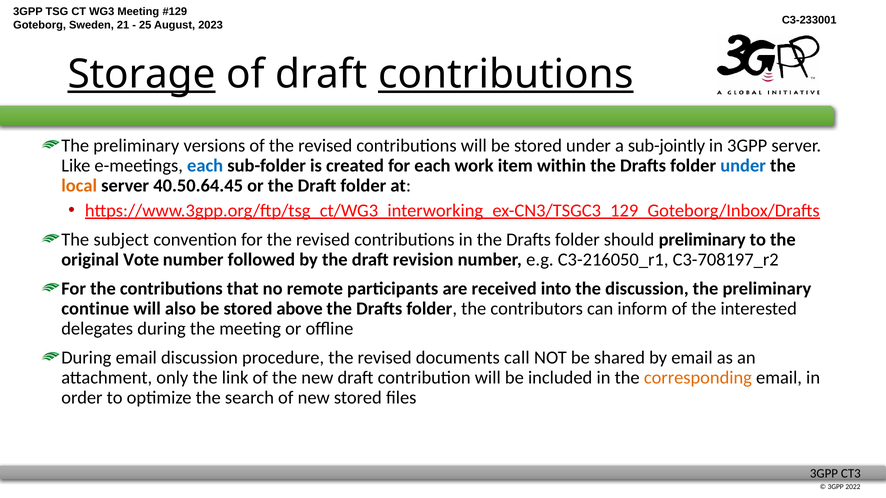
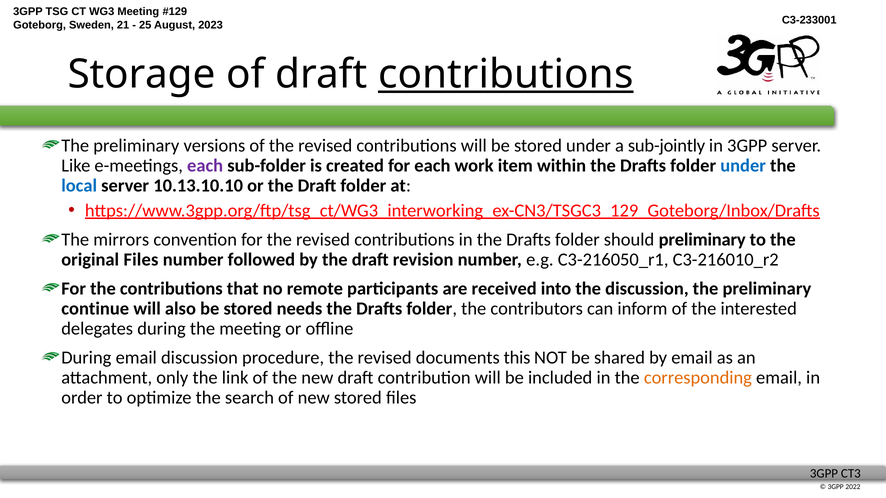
Storage underline: present -> none
each at (205, 166) colour: blue -> purple
local colour: orange -> blue
40.50.64.45: 40.50.64.45 -> 10.13.10.10
subject: subject -> mirrors
original Vote: Vote -> Files
C3-708197_r2: C3-708197_r2 -> C3-216010_r2
above: above -> needs
call: call -> this
